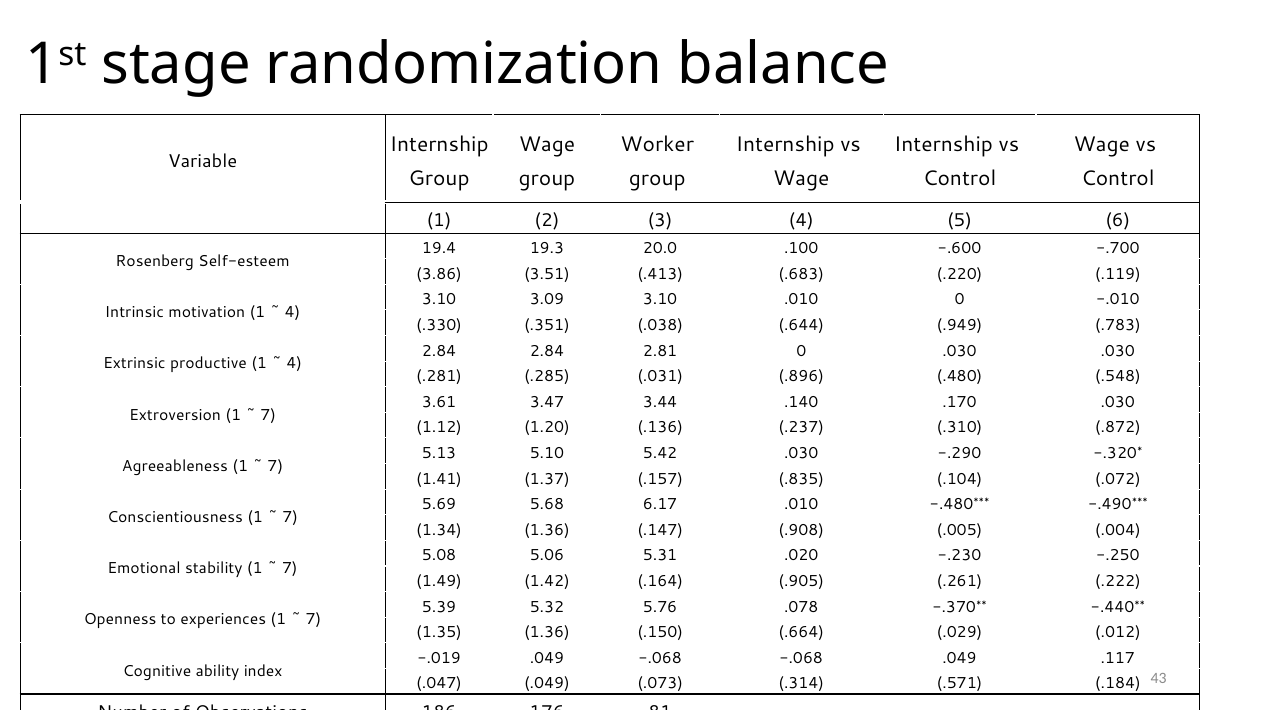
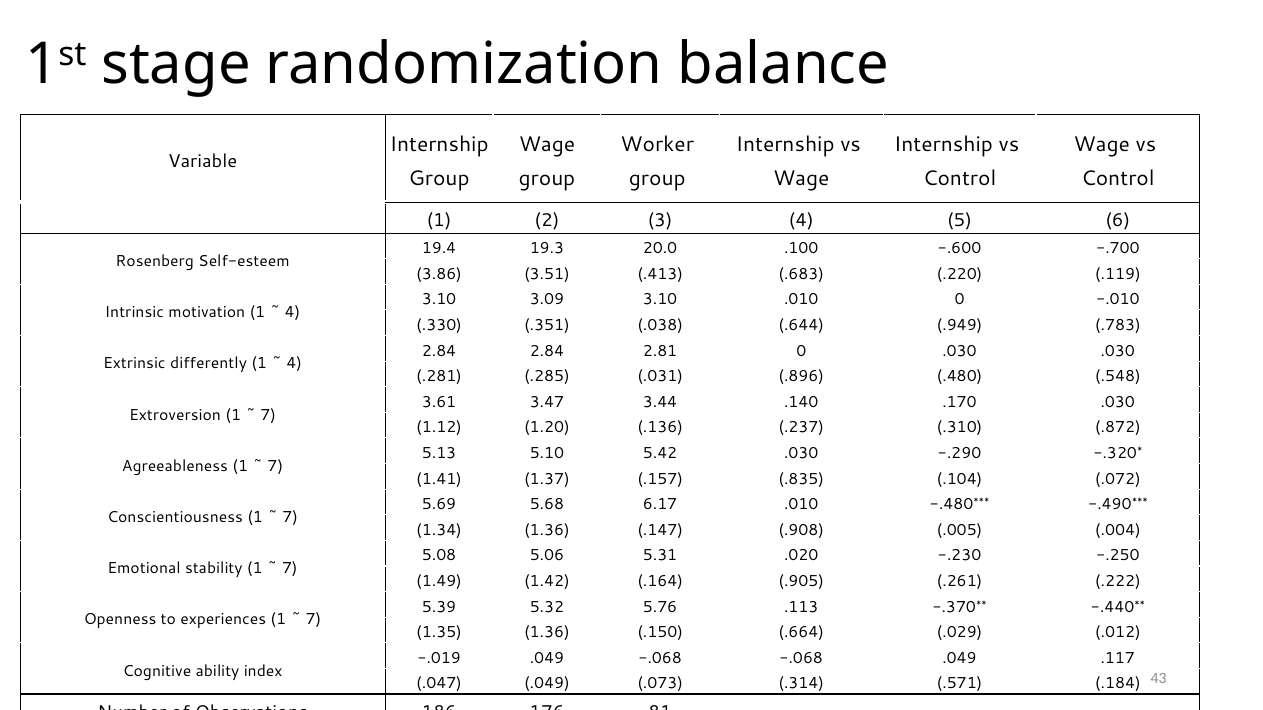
productive: productive -> differently
.078: .078 -> .113
